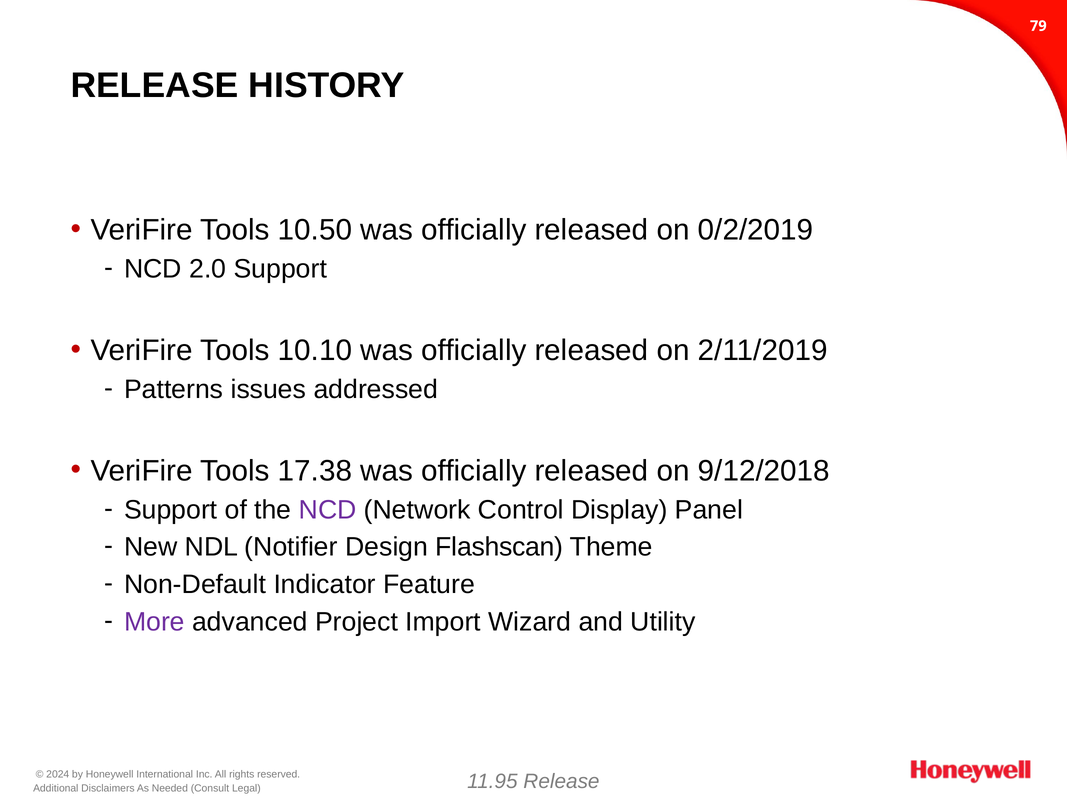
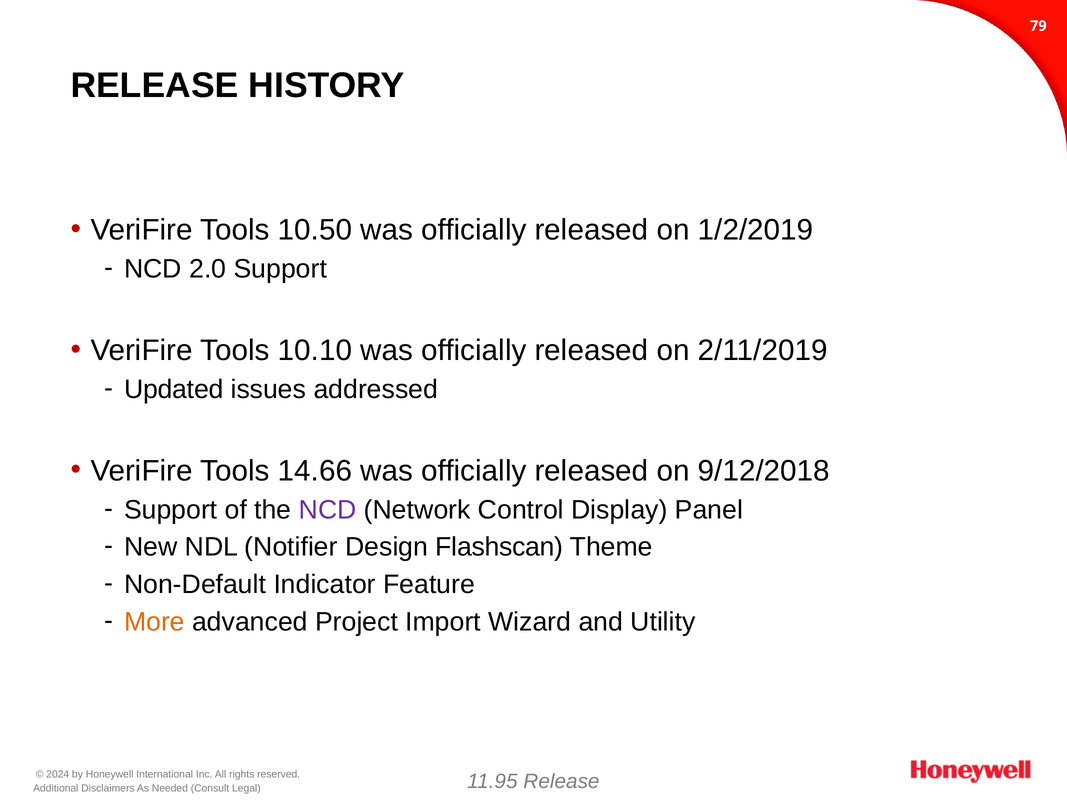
0/2/2019: 0/2/2019 -> 1/2/2019
Patterns: Patterns -> Updated
17.38: 17.38 -> 14.66
More colour: purple -> orange
